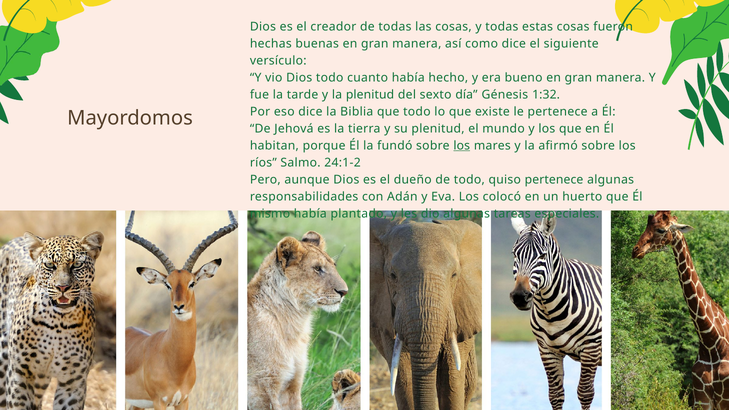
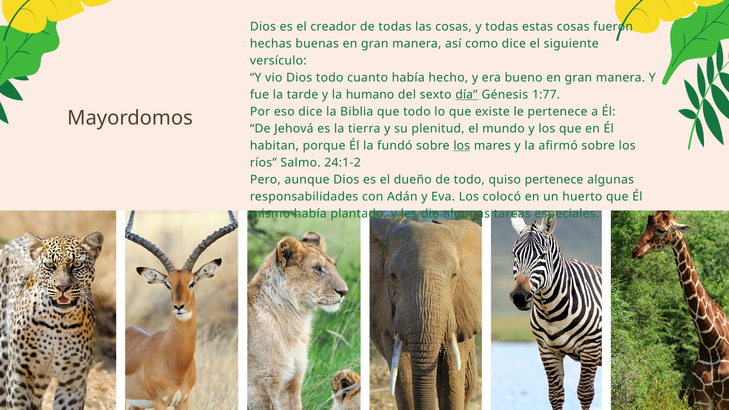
la plenitud: plenitud -> humano
día underline: none -> present
1:32: 1:32 -> 1:77
